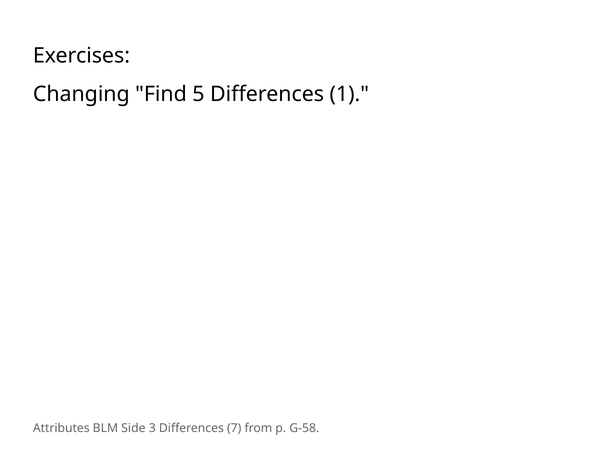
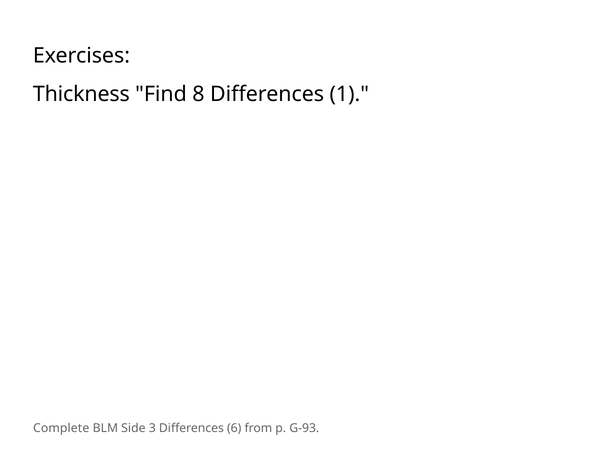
Changing: Changing -> Thickness
5: 5 -> 8
Attributes: Attributes -> Complete
7: 7 -> 6
G-58: G-58 -> G-93
